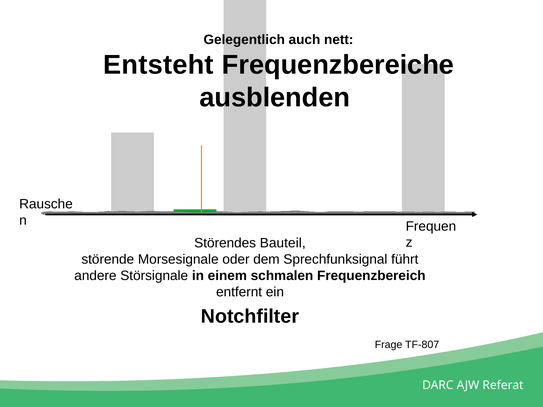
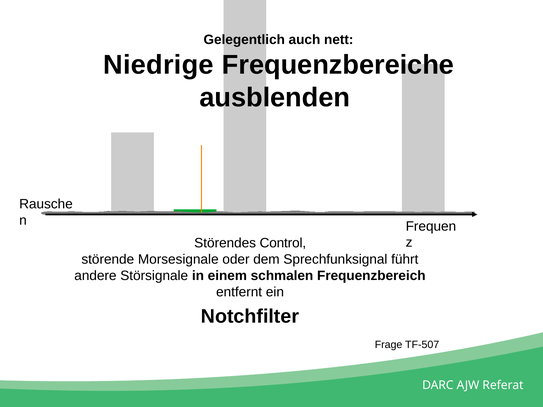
Entsteht: Entsteht -> Niedrige
Bauteil: Bauteil -> Control
TF-807: TF-807 -> TF-507
